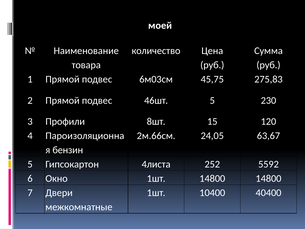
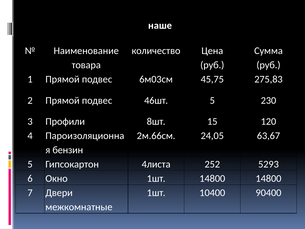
моей: моей -> наше
5592: 5592 -> 5293
40400: 40400 -> 90400
